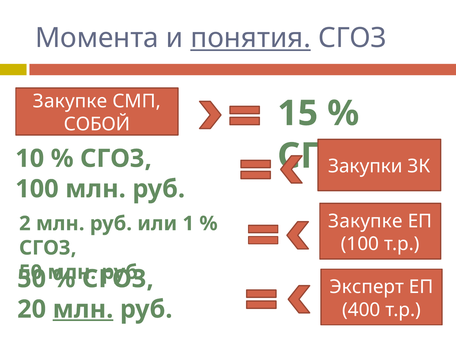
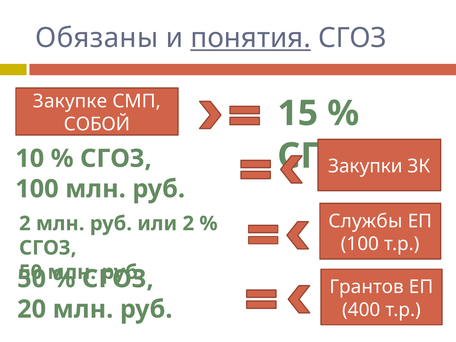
Момента: Момента -> Обязаны
Закупке at (365, 221): Закупке -> Службы
или 1: 1 -> 2
Эксперт: Эксперт -> Грантов
млн at (83, 309) underline: present -> none
